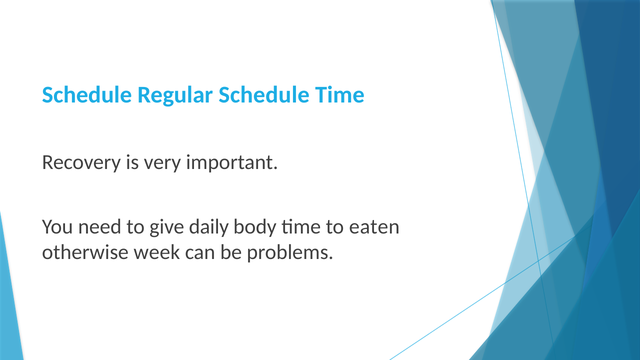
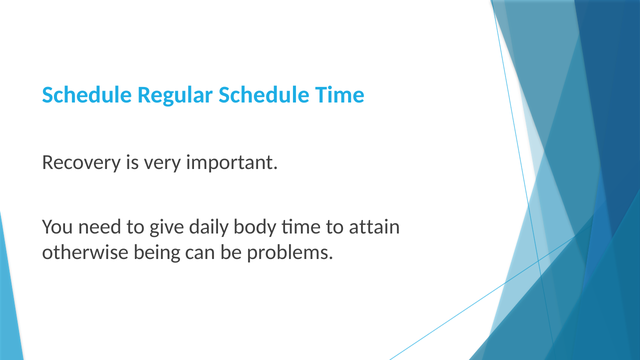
eaten: eaten -> attain
week: week -> being
